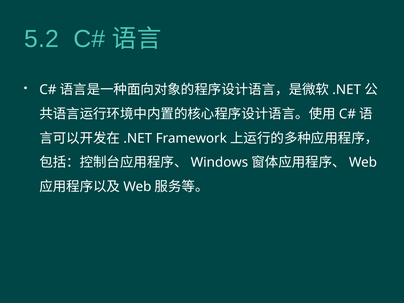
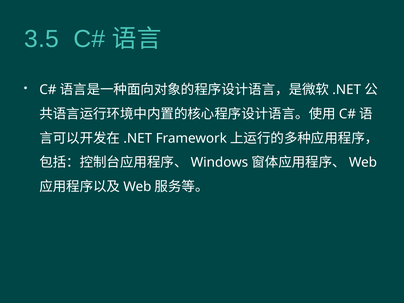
5.2: 5.2 -> 3.5
